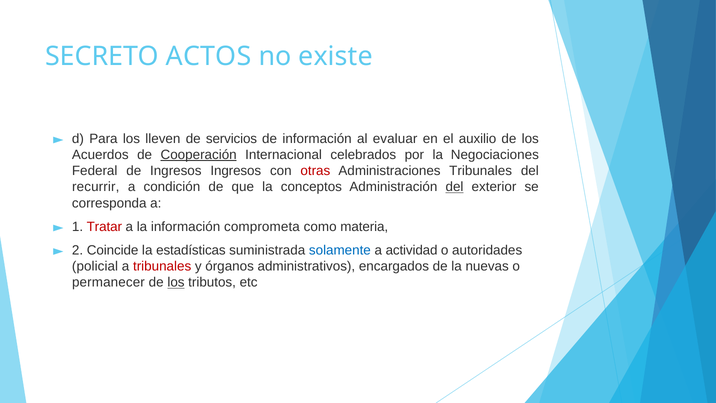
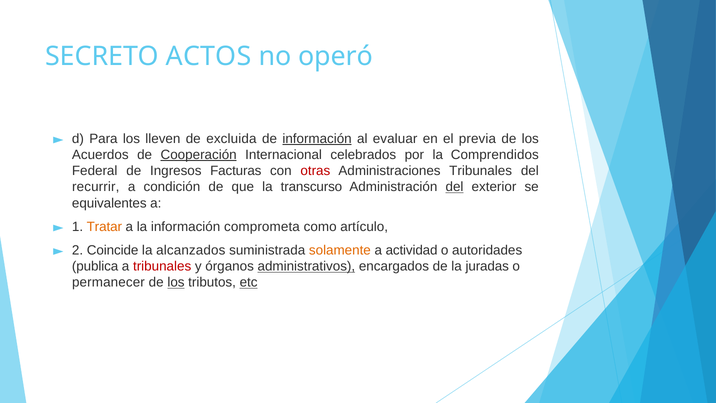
existe: existe -> operó
servicios: servicios -> excluida
información at (317, 139) underline: none -> present
auxilio: auxilio -> previa
Negociaciones: Negociaciones -> Comprendidos
Ingresos Ingresos: Ingresos -> Facturas
conceptos: conceptos -> transcurso
corresponda: corresponda -> equivalentes
Tratar colour: red -> orange
materia: materia -> artículo
estadísticas: estadísticas -> alcanzados
solamente colour: blue -> orange
policial: policial -> publica
administrativos underline: none -> present
nuevas: nuevas -> juradas
etc underline: none -> present
